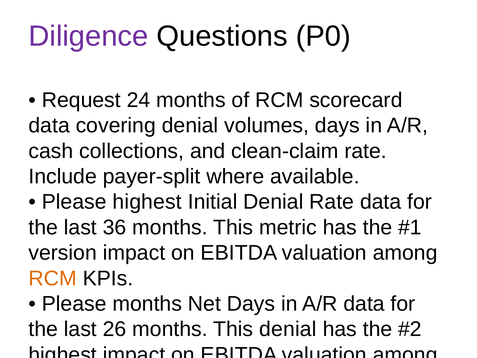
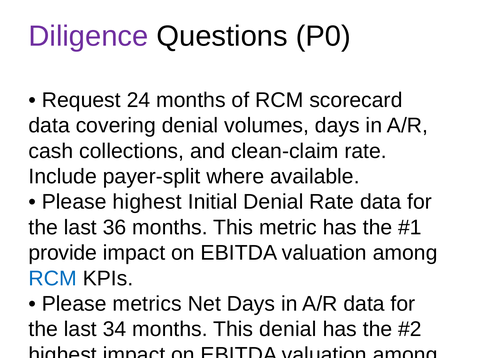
version at (63, 253): version -> provide
RCM at (53, 278) colour: orange -> blue
Please months: months -> metrics
26: 26 -> 34
